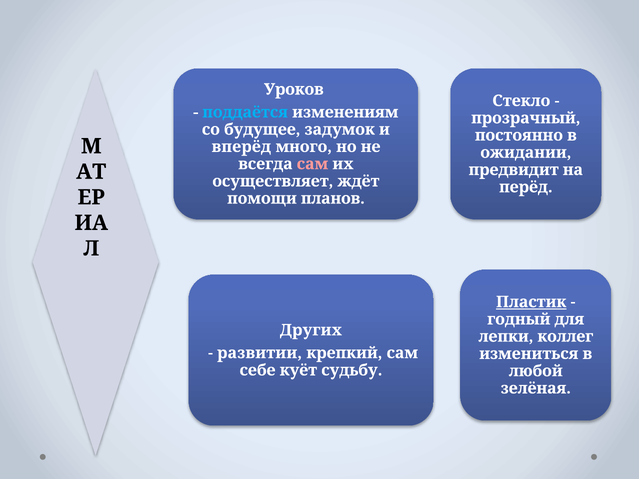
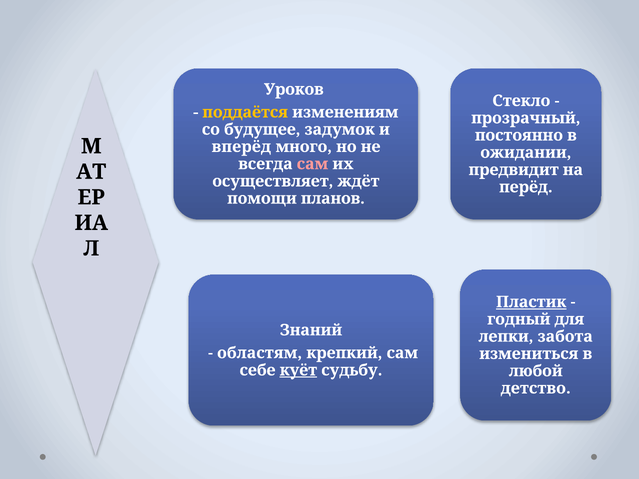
поддаётся colour: light blue -> yellow
Других: Других -> Знаний
коллег: коллег -> забота
развитии: развитии -> областям
куёт underline: none -> present
зелёная: зелёная -> детство
